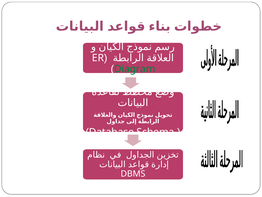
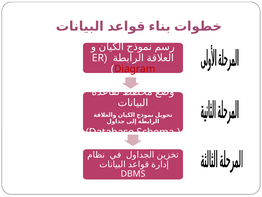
Diagram colour: green -> red
